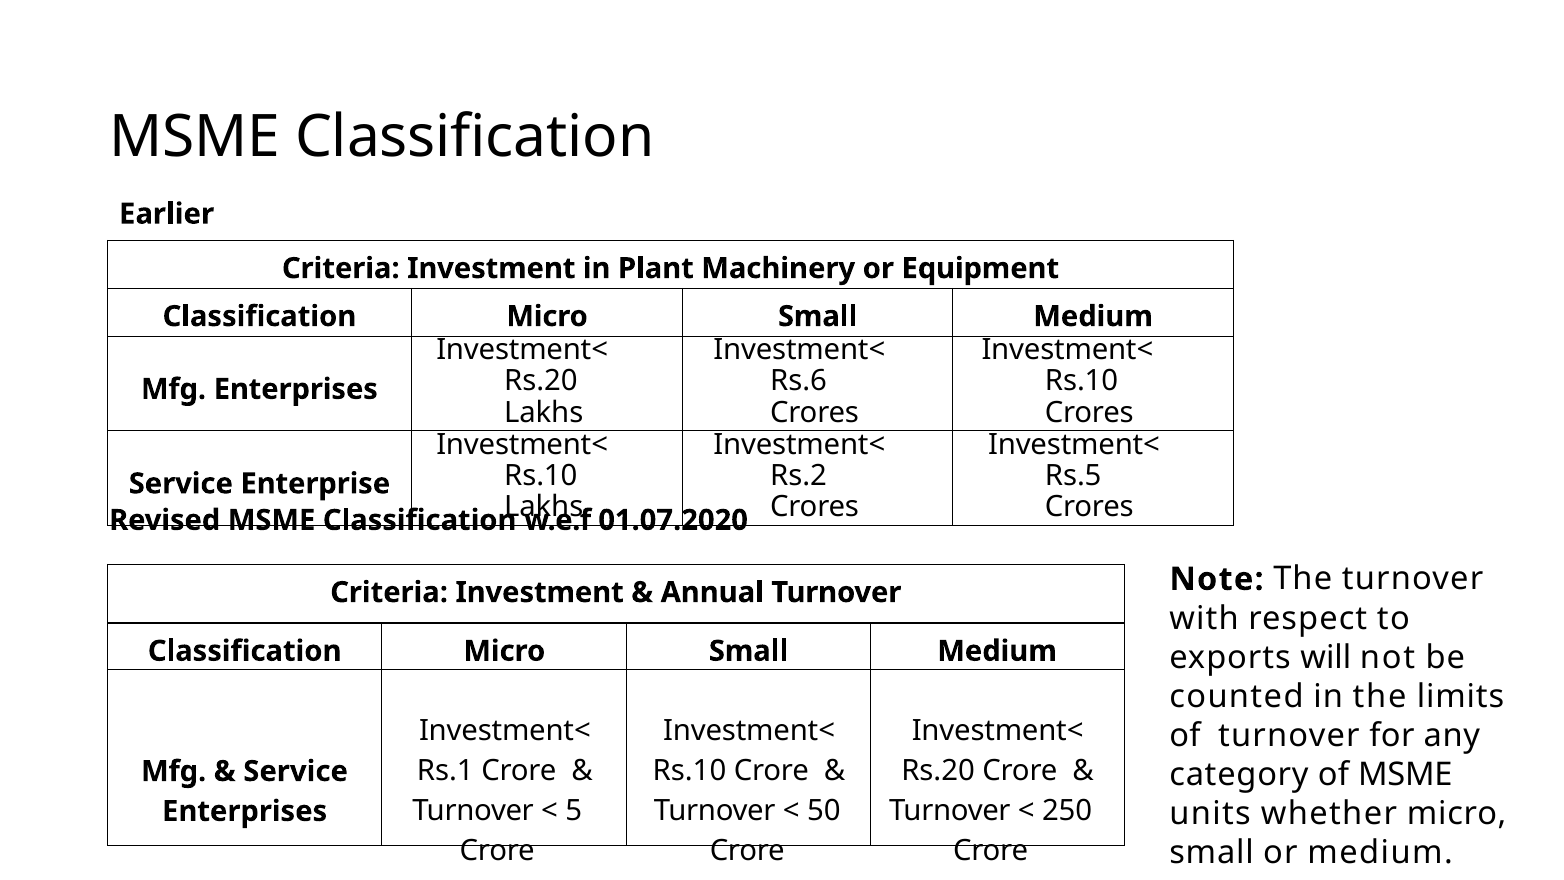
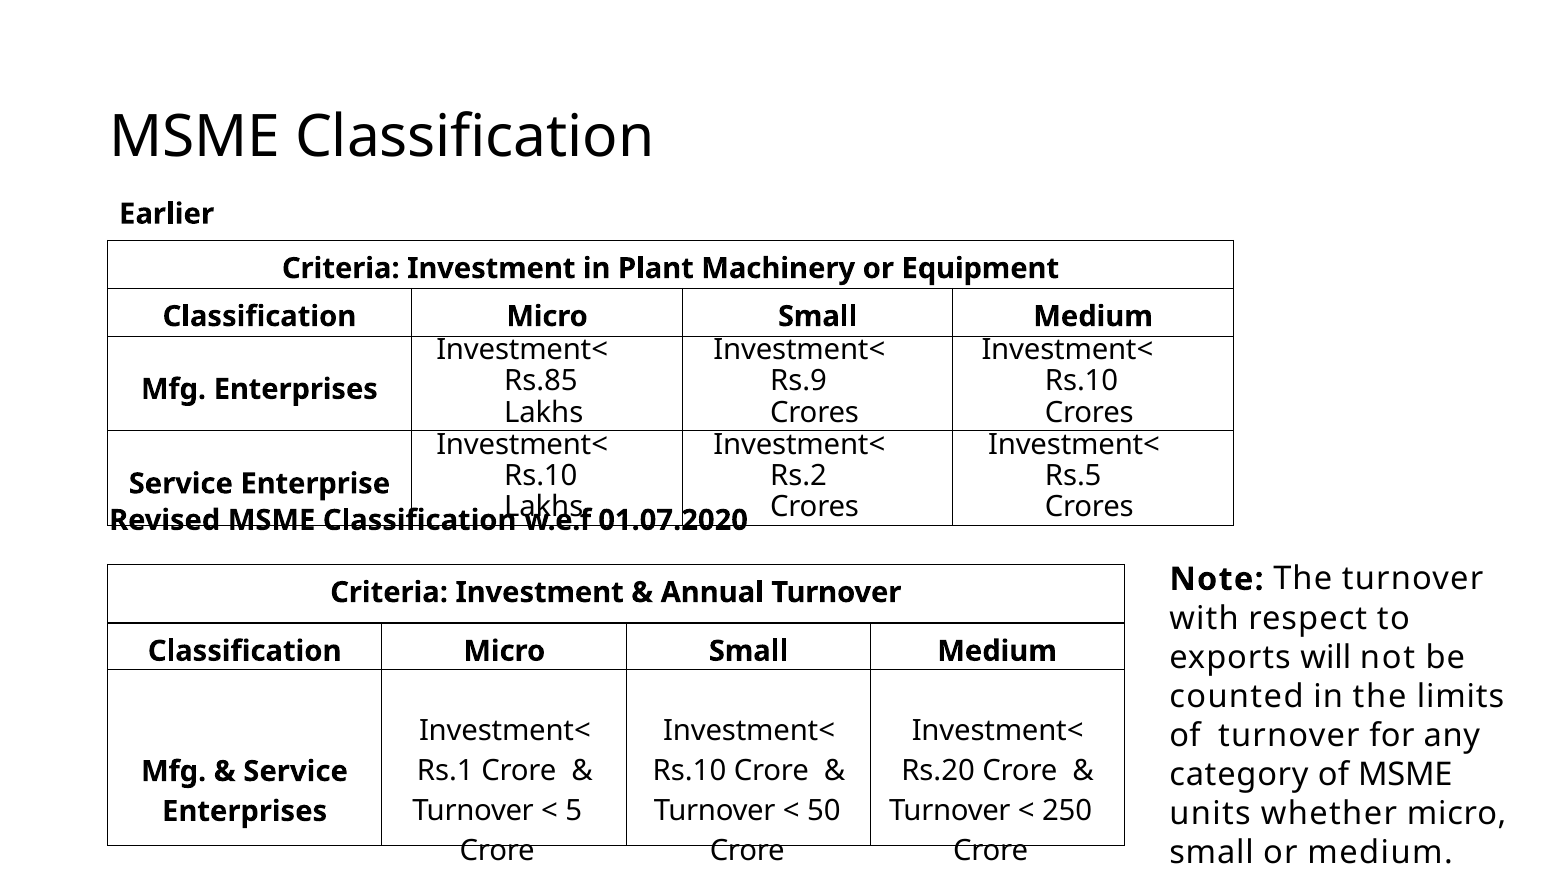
Rs.20 at (541, 381): Rs.20 -> Rs.85
Rs.6: Rs.6 -> Rs.9
